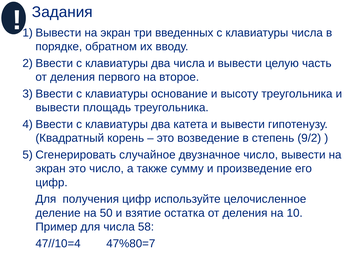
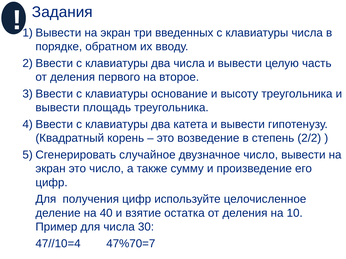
9/2: 9/2 -> 2/2
50: 50 -> 40
58: 58 -> 30
47%80=7: 47%80=7 -> 47%70=7
